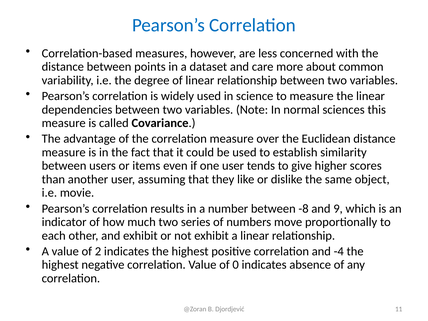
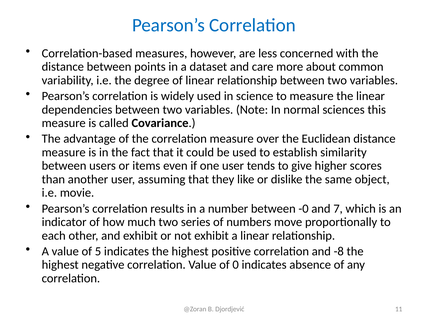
-8: -8 -> -0
9: 9 -> 7
2: 2 -> 5
-4: -4 -> -8
